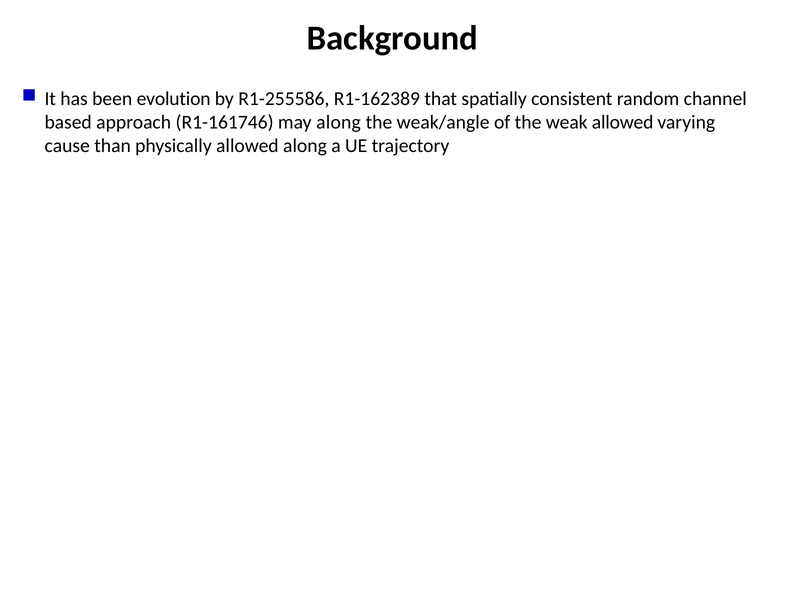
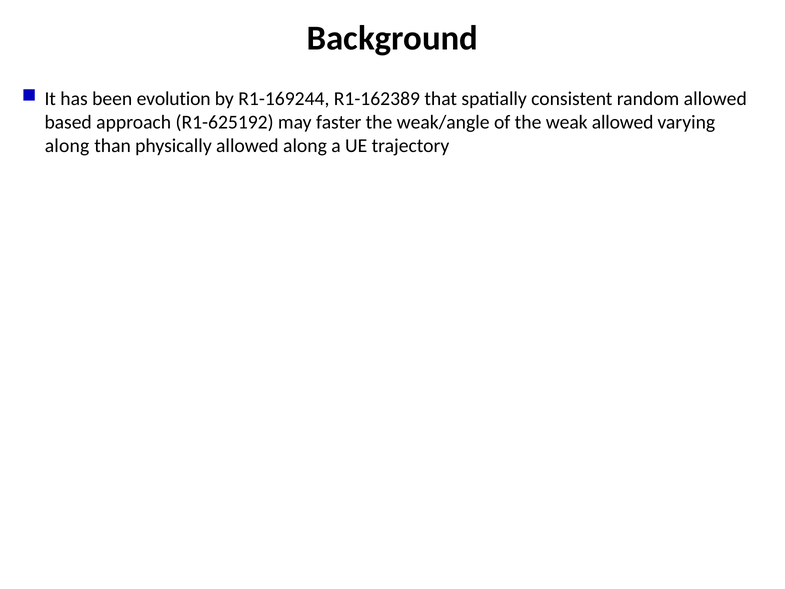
R1-255586: R1-255586 -> R1-169244
random channel: channel -> allowed
R1-161746: R1-161746 -> R1-625192
may along: along -> faster
cause at (67, 146): cause -> along
